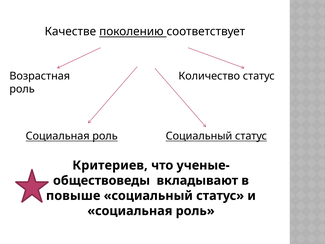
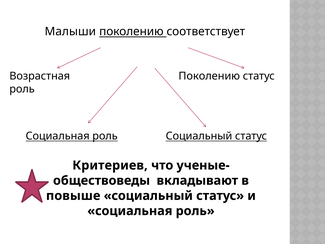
Качестве: Качестве -> Малыши
Количество at (209, 76): Количество -> Поколению
